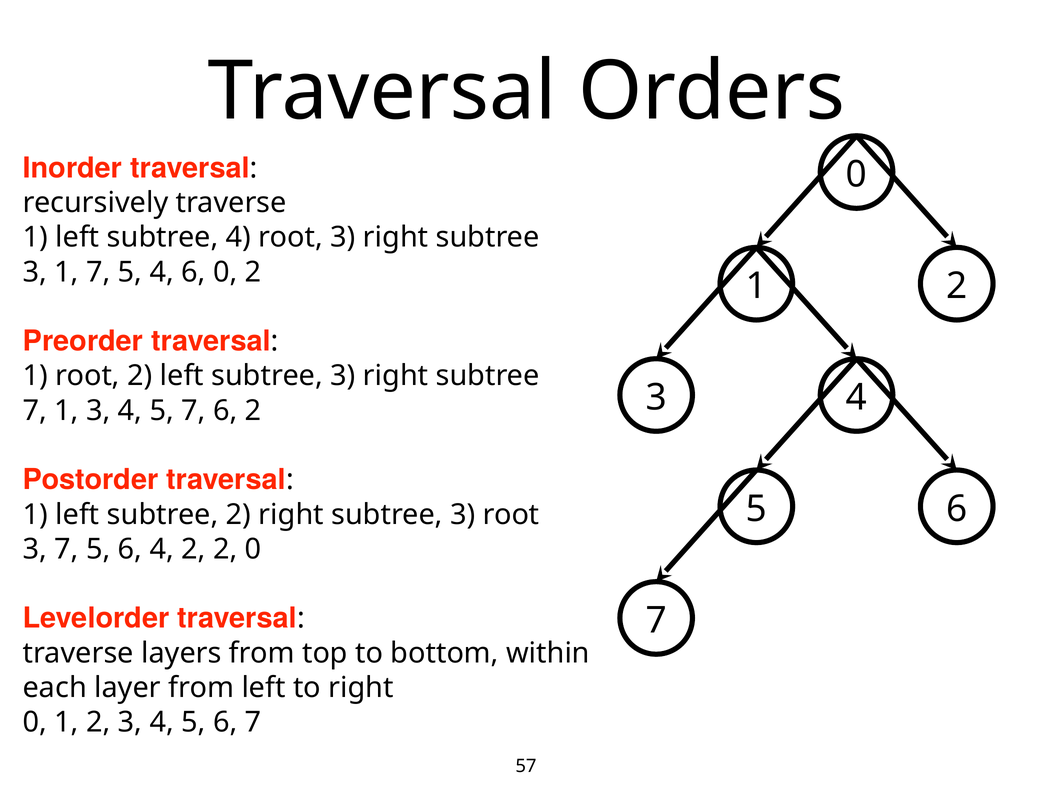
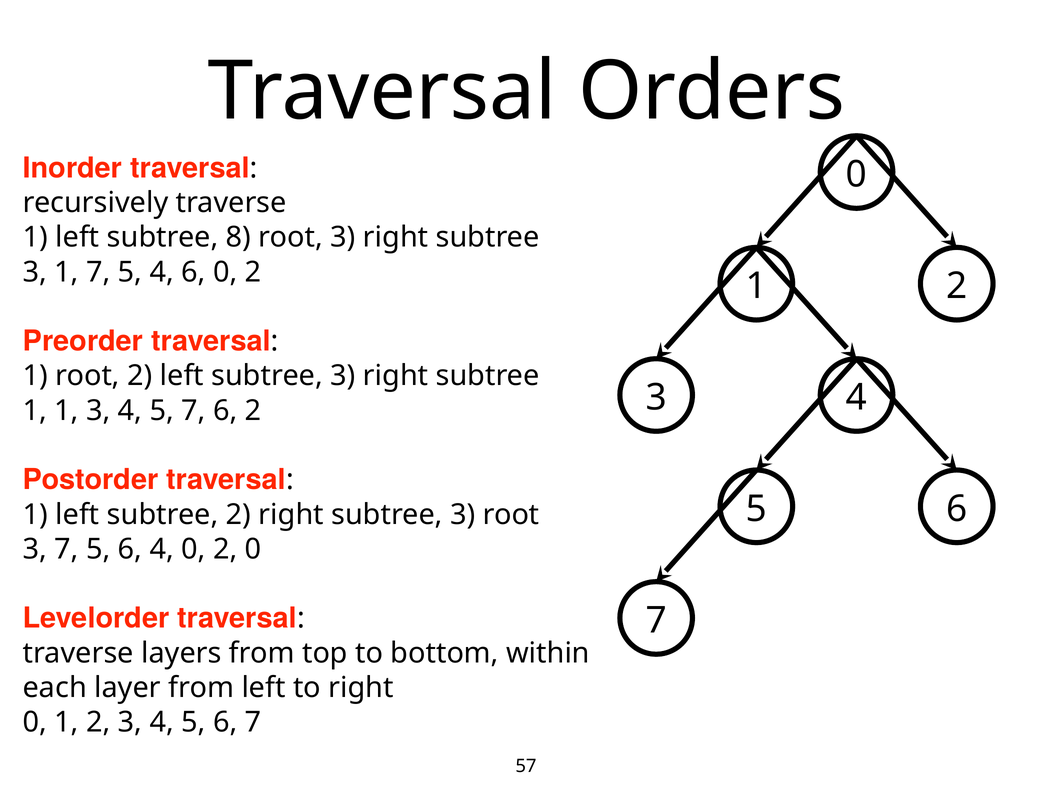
subtree 4: 4 -> 8
7 at (35, 410): 7 -> 1
4 2: 2 -> 0
